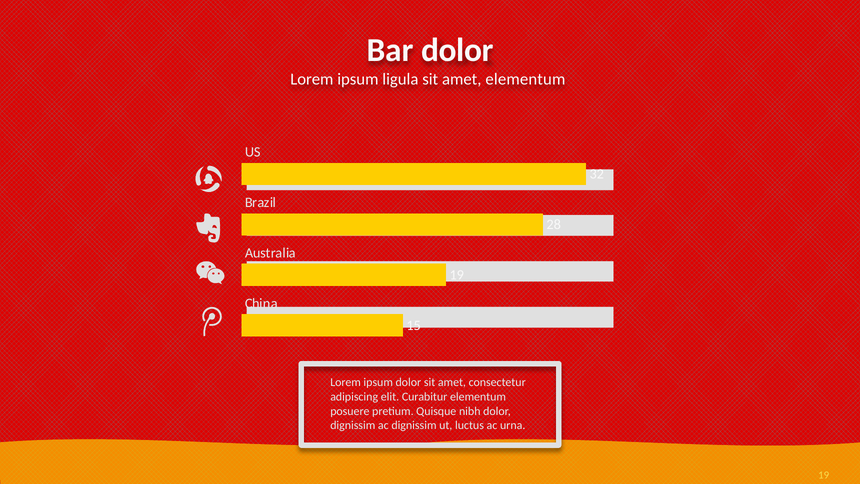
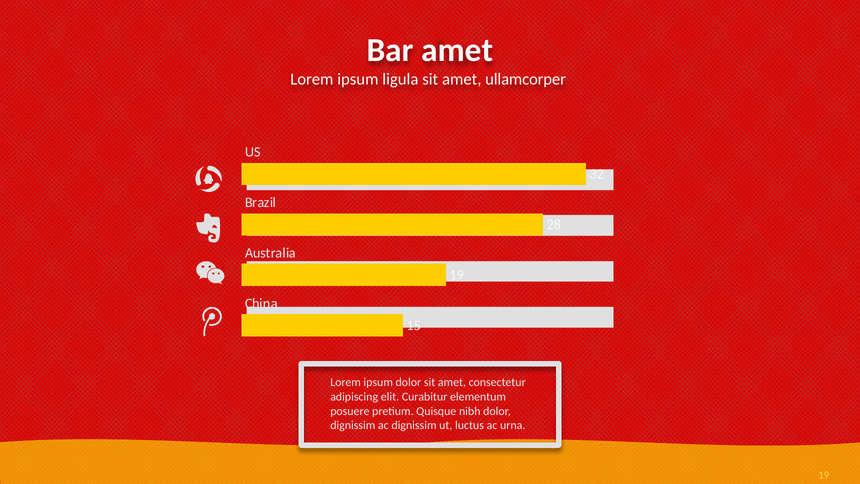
Bar dolor: dolor -> amet
amet elementum: elementum -> ullamcorper
